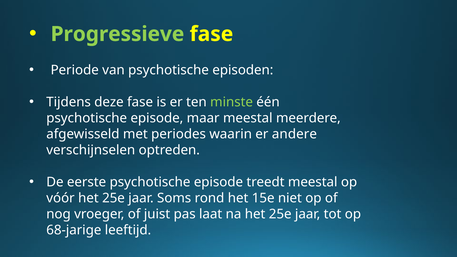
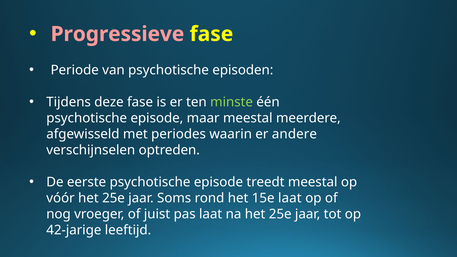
Progressieve colour: light green -> pink
15e niet: niet -> laat
68-jarige: 68-jarige -> 42-jarige
